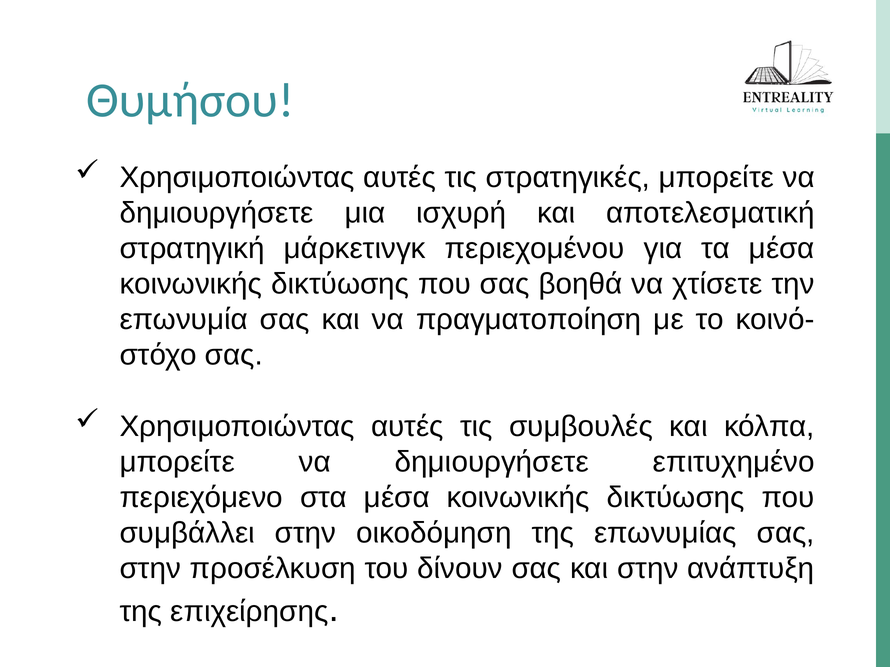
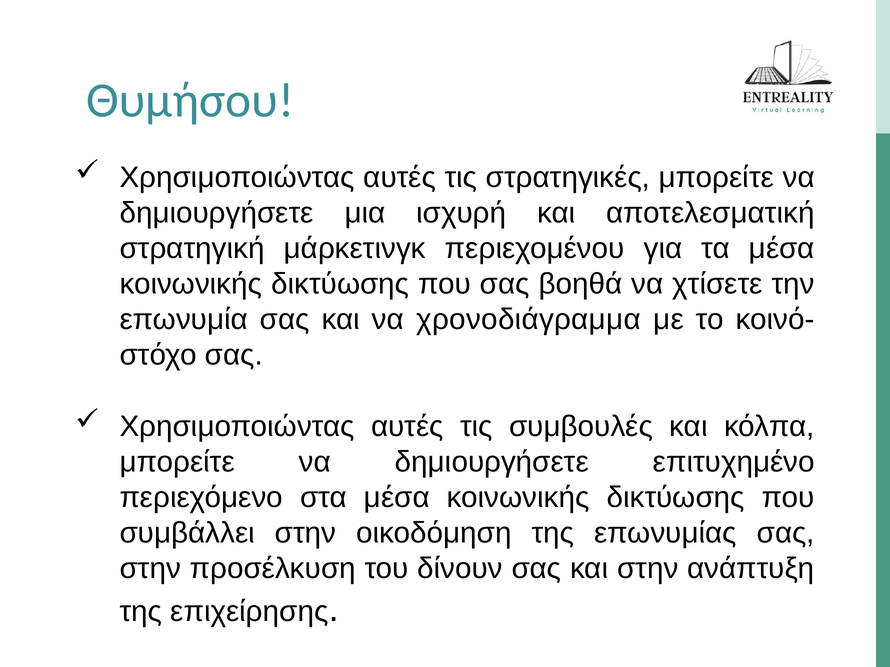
πραγματοποίηση: πραγματοποίηση -> χρονοδιάγραμμα
